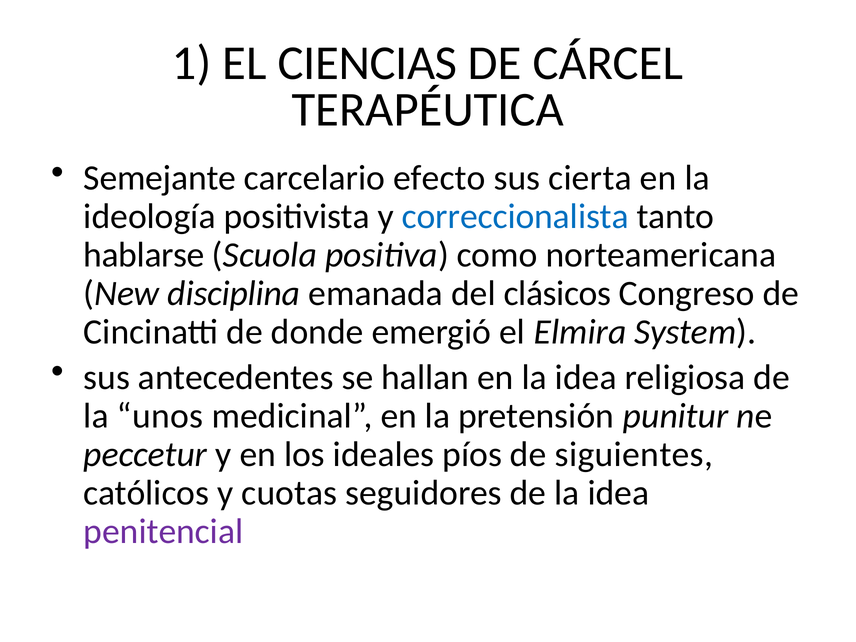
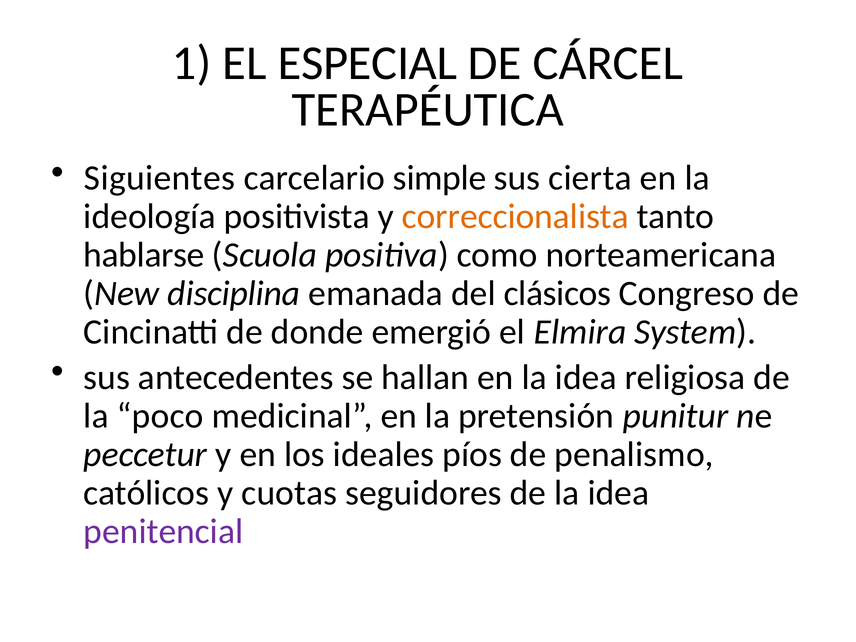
CIENCIAS: CIENCIAS -> ESPECIAL
Semejante: Semejante -> Siguientes
efecto: efecto -> simple
correccionalista colour: blue -> orange
unos: unos -> poco
siguientes: siguientes -> penalismo
